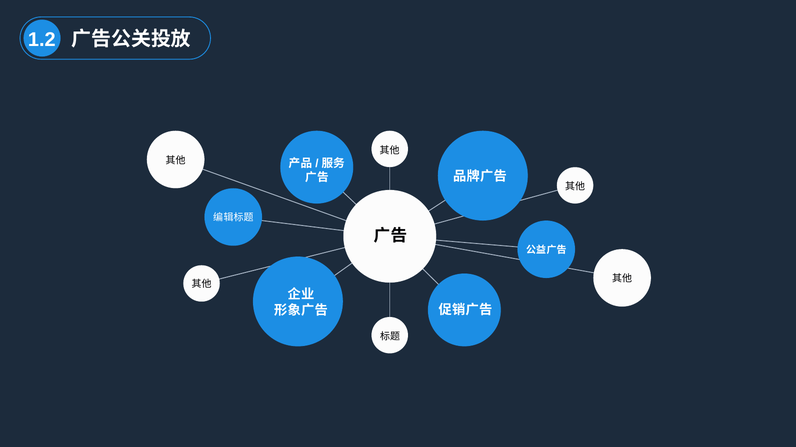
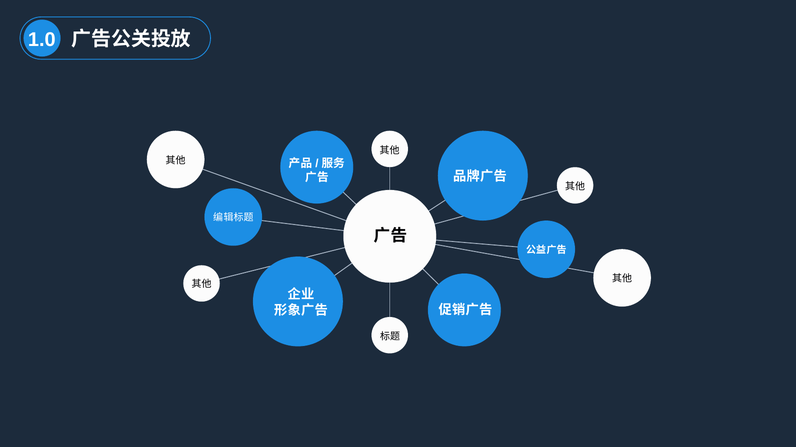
1.2: 1.2 -> 1.0
